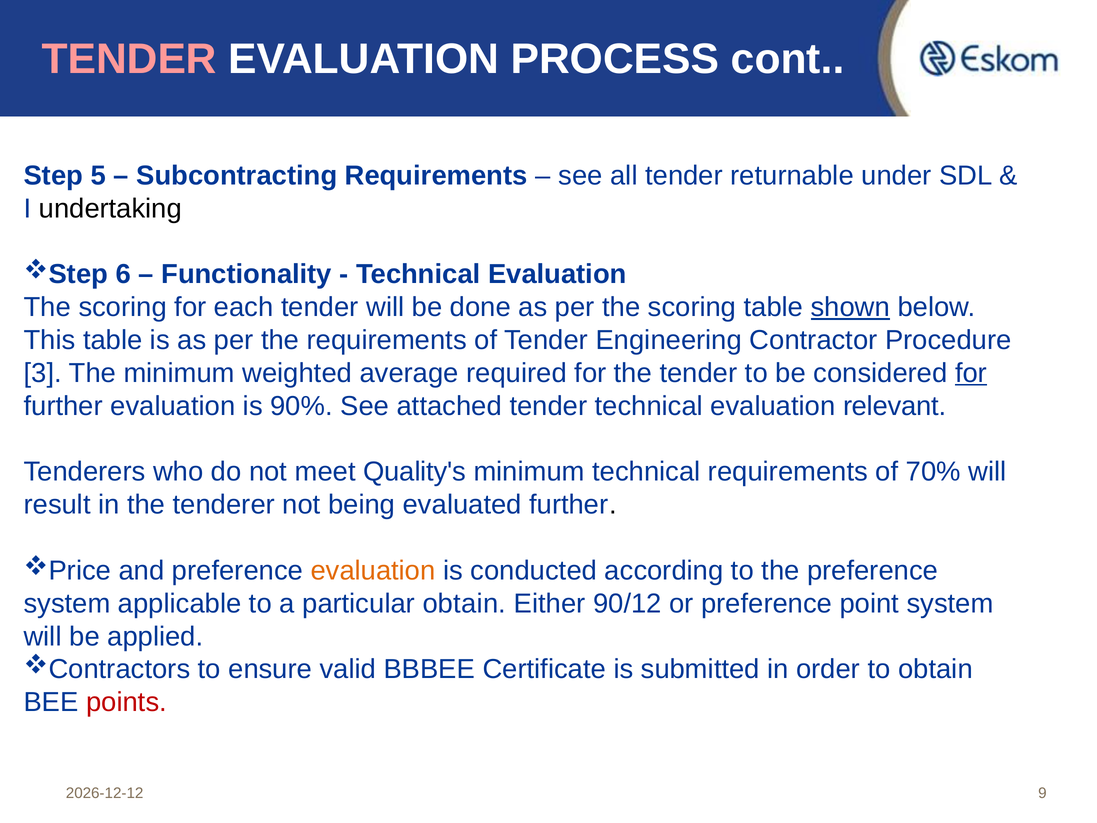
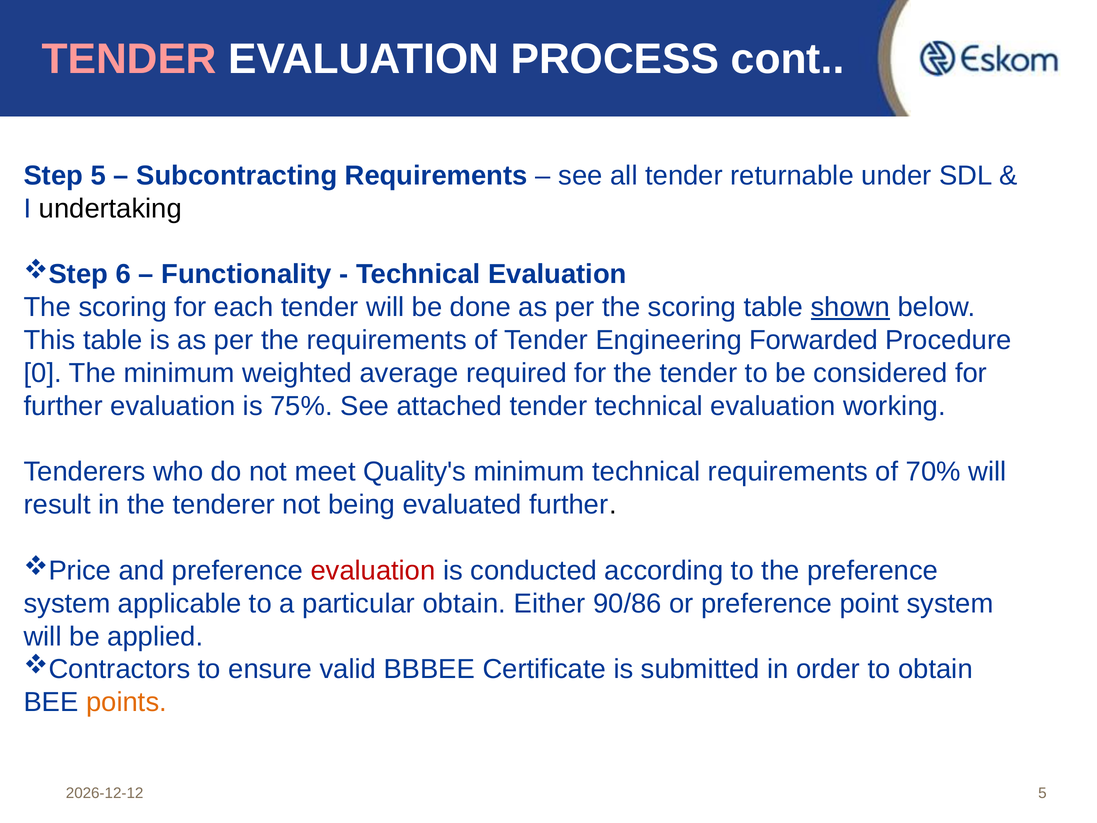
Contractor: Contractor -> Forwarded
3: 3 -> 0
for at (971, 373) underline: present -> none
90%: 90% -> 75%
relevant: relevant -> working
evaluation at (373, 570) colour: orange -> red
90/12: 90/12 -> 90/86
points colour: red -> orange
9 at (1042, 793): 9 -> 5
